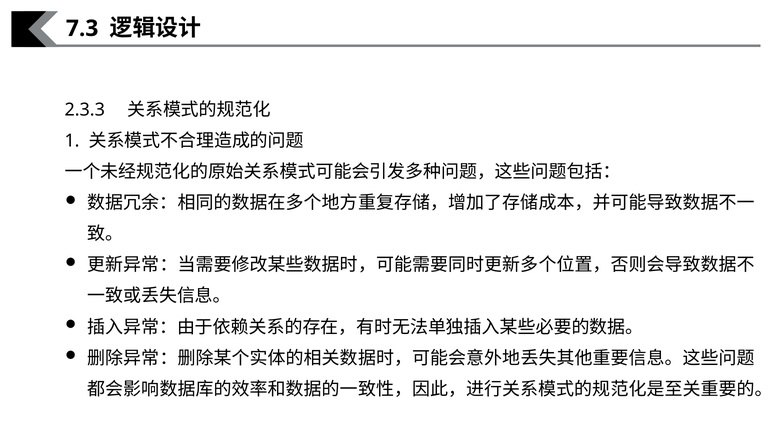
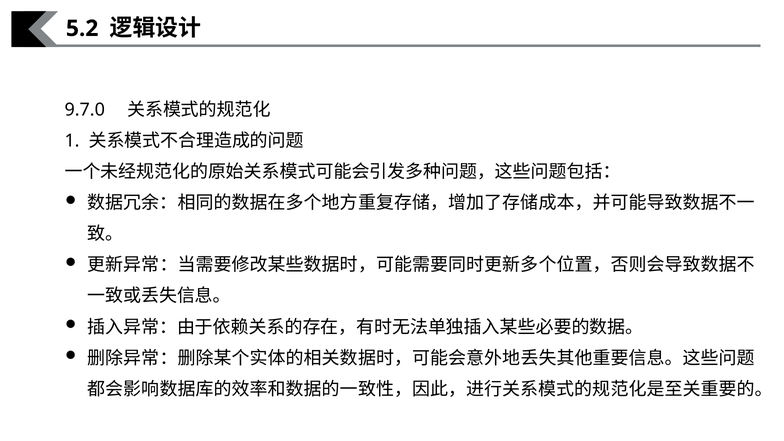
7.3: 7.3 -> 5.2
2.3.3: 2.3.3 -> 9.7.0
